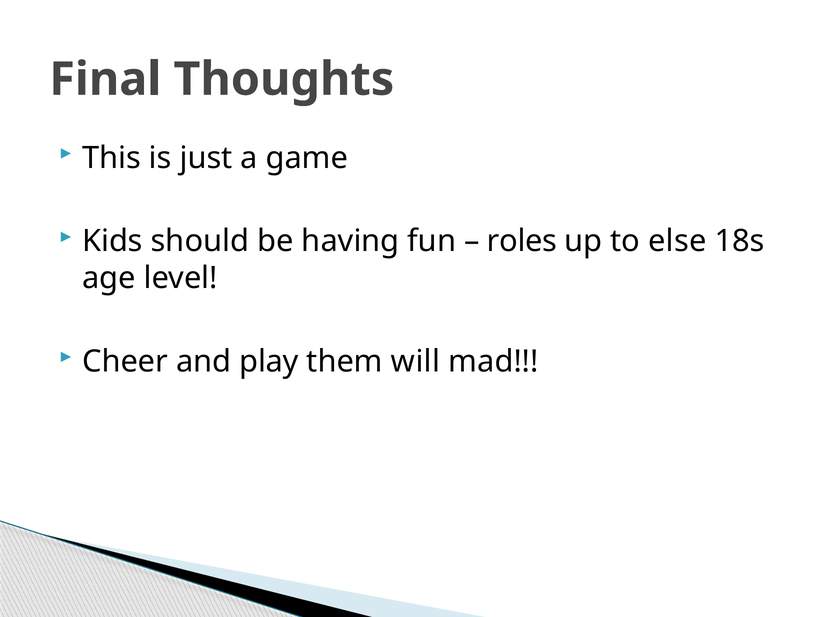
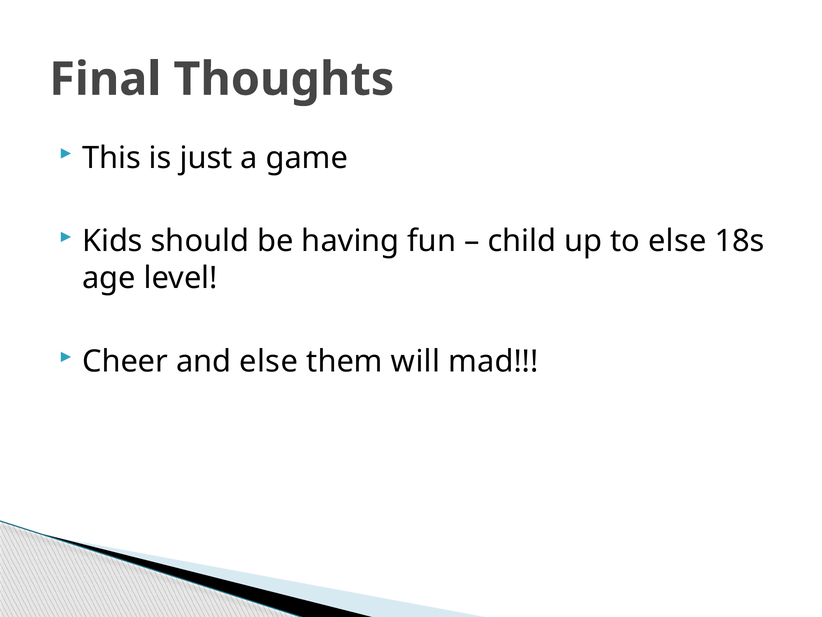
roles: roles -> child
and play: play -> else
